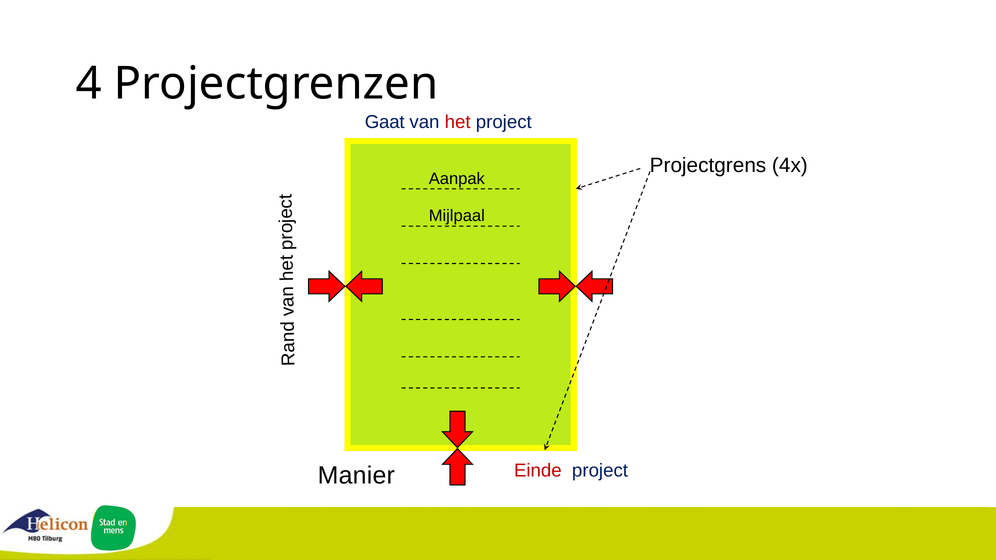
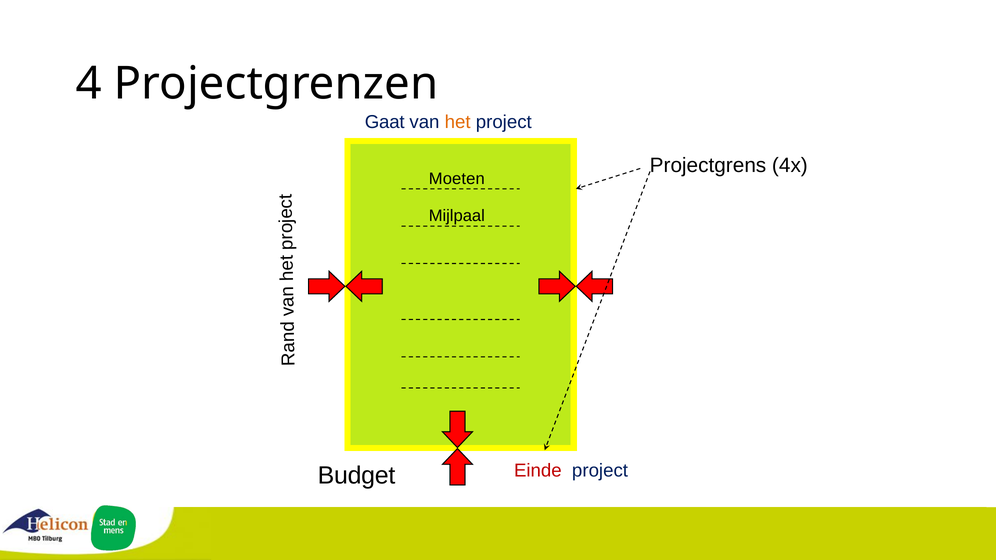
het colour: red -> orange
Aanpak: Aanpak -> Moeten
Manier: Manier -> Budget
